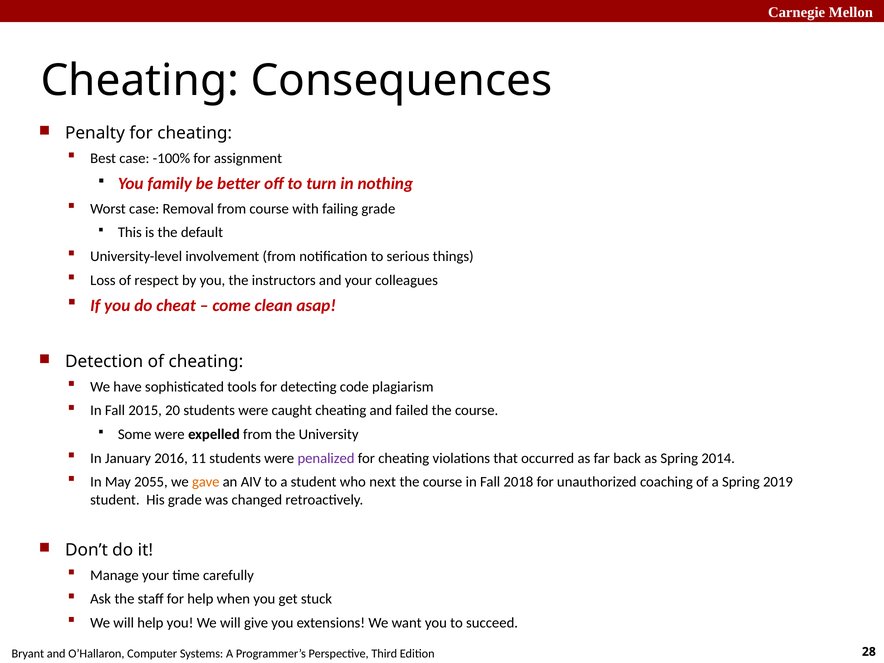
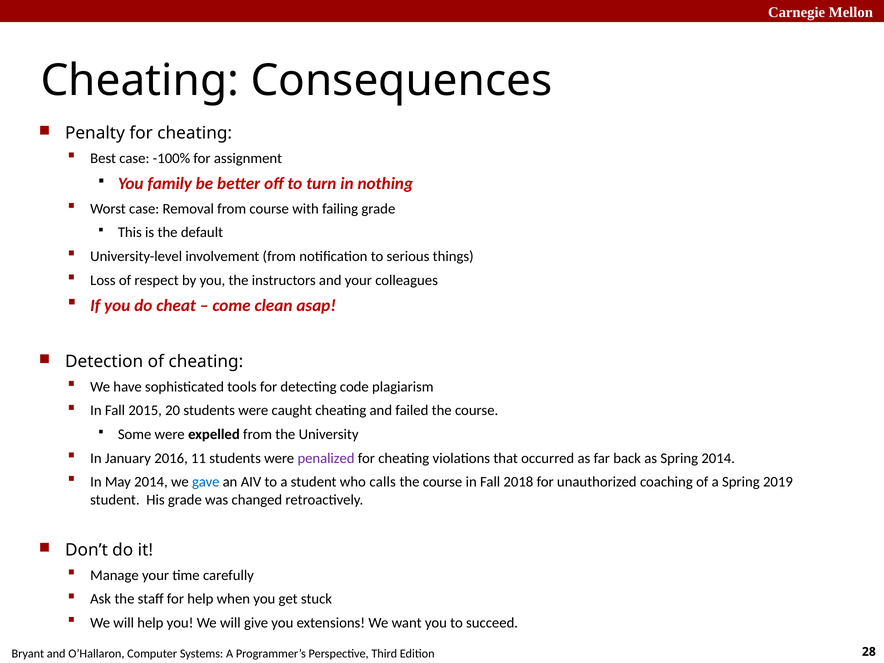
May 2055: 2055 -> 2014
gave colour: orange -> blue
next: next -> calls
